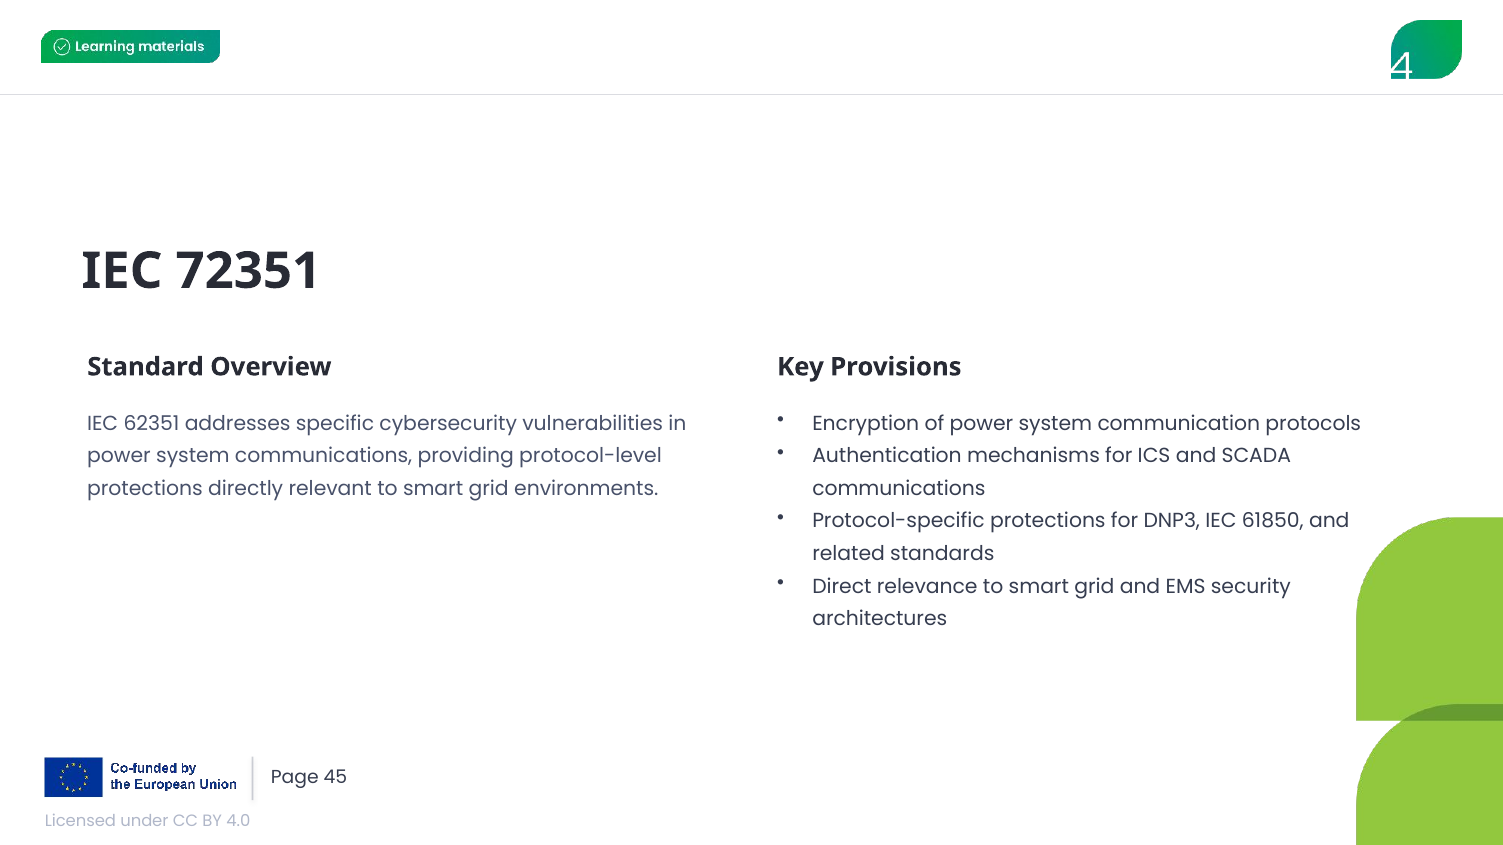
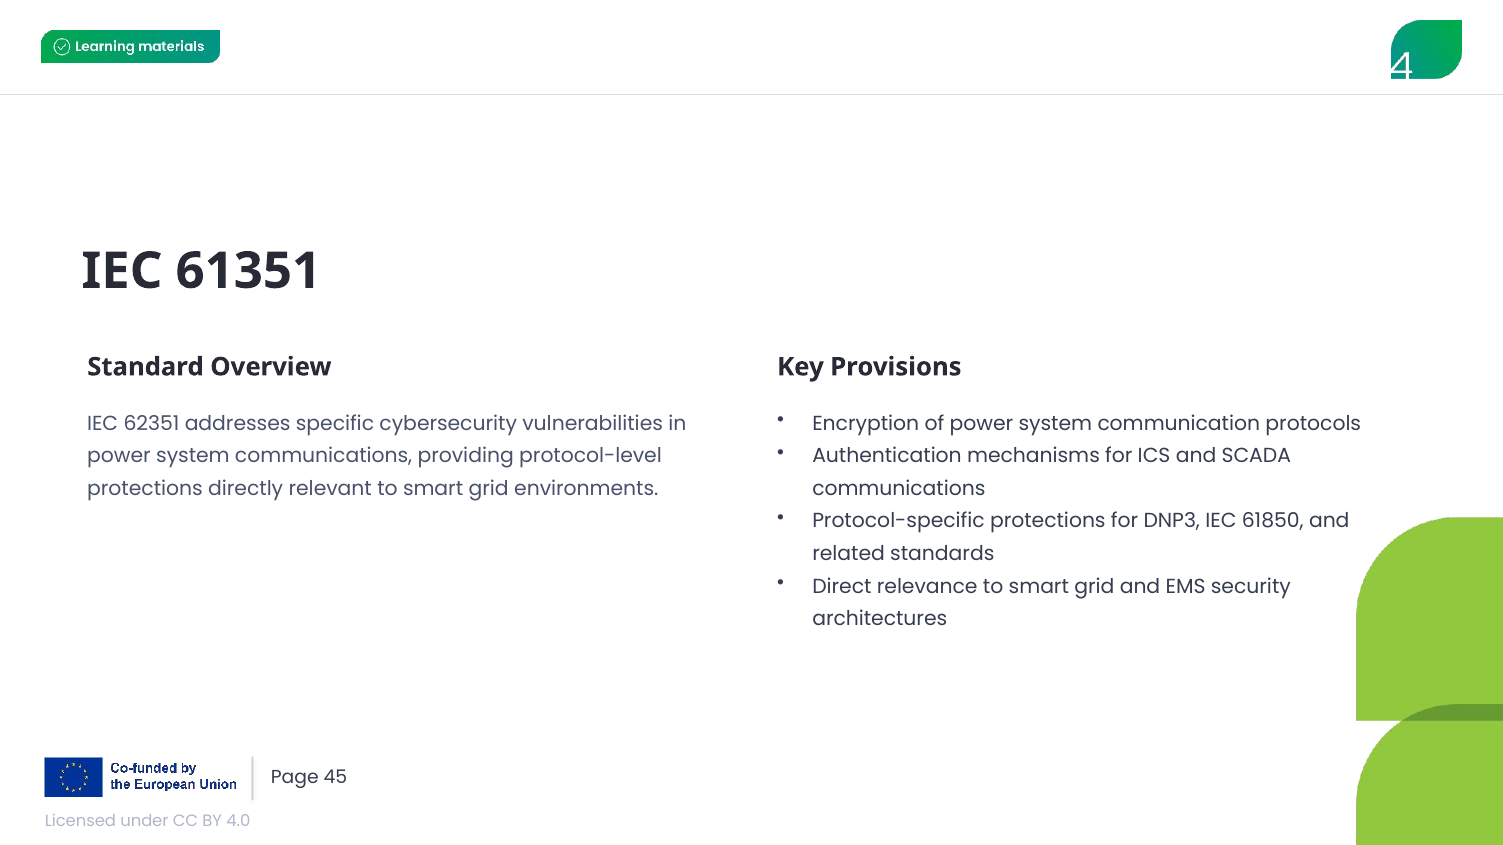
72351: 72351 -> 61351
